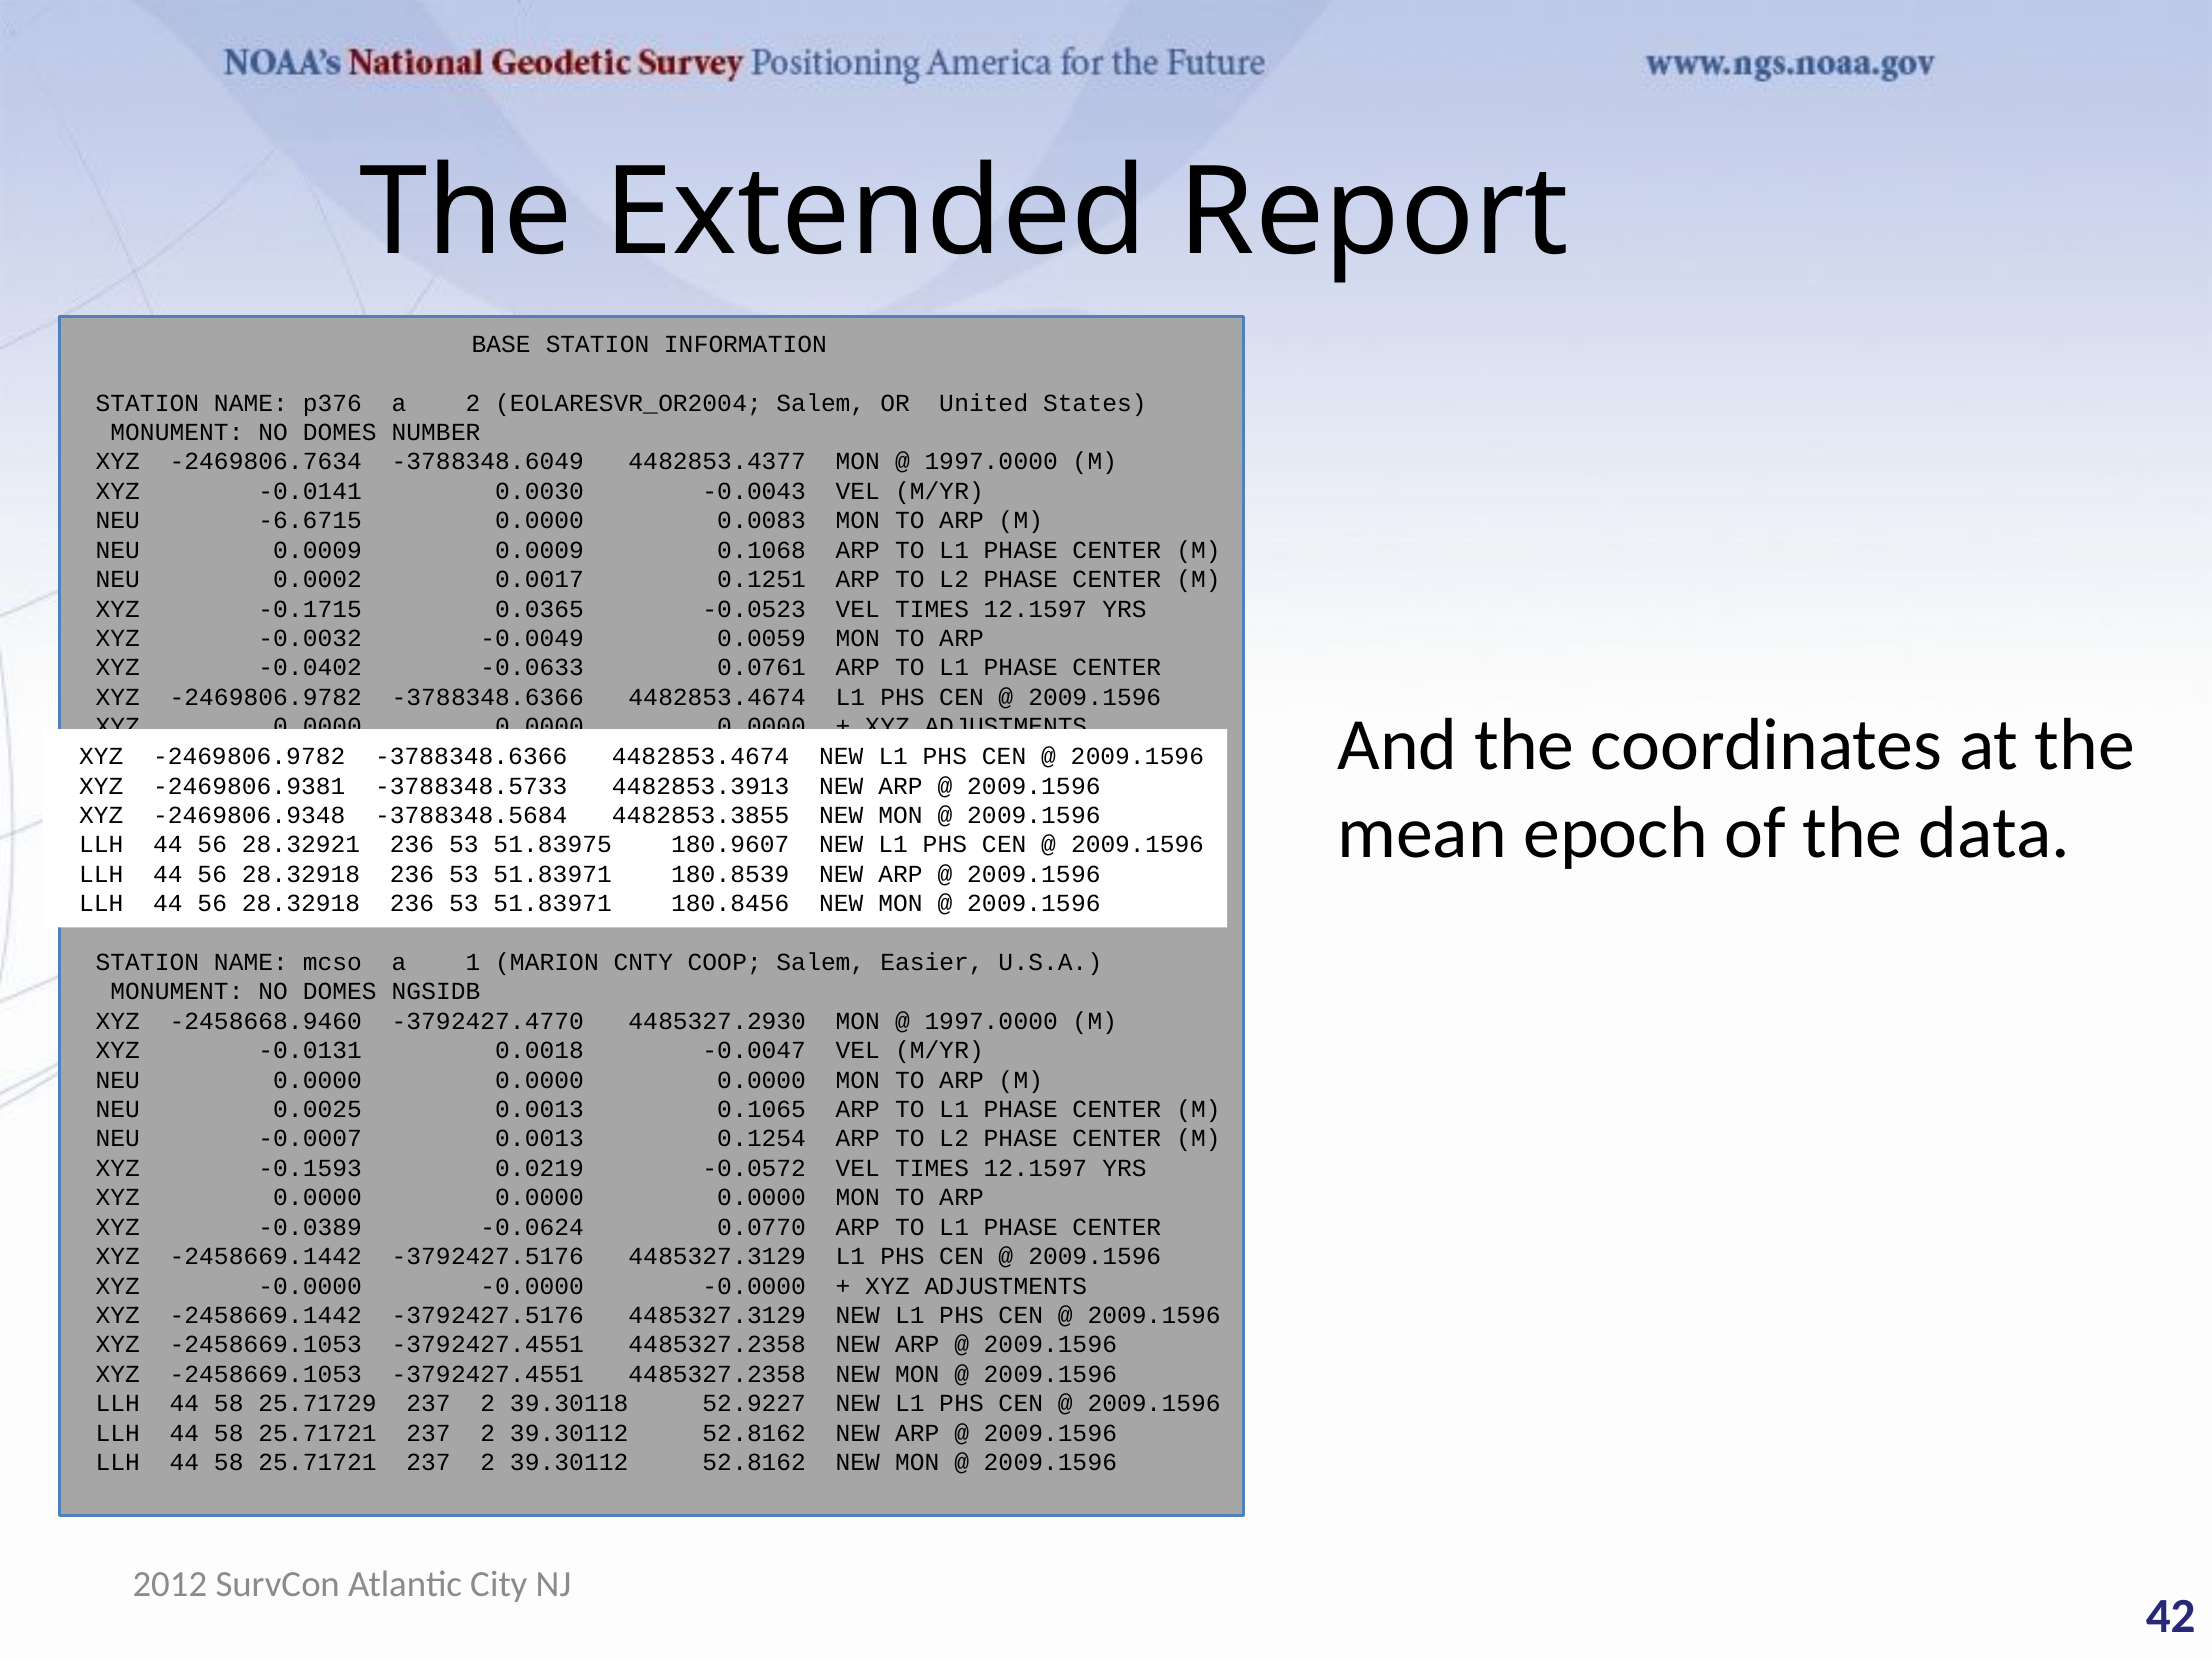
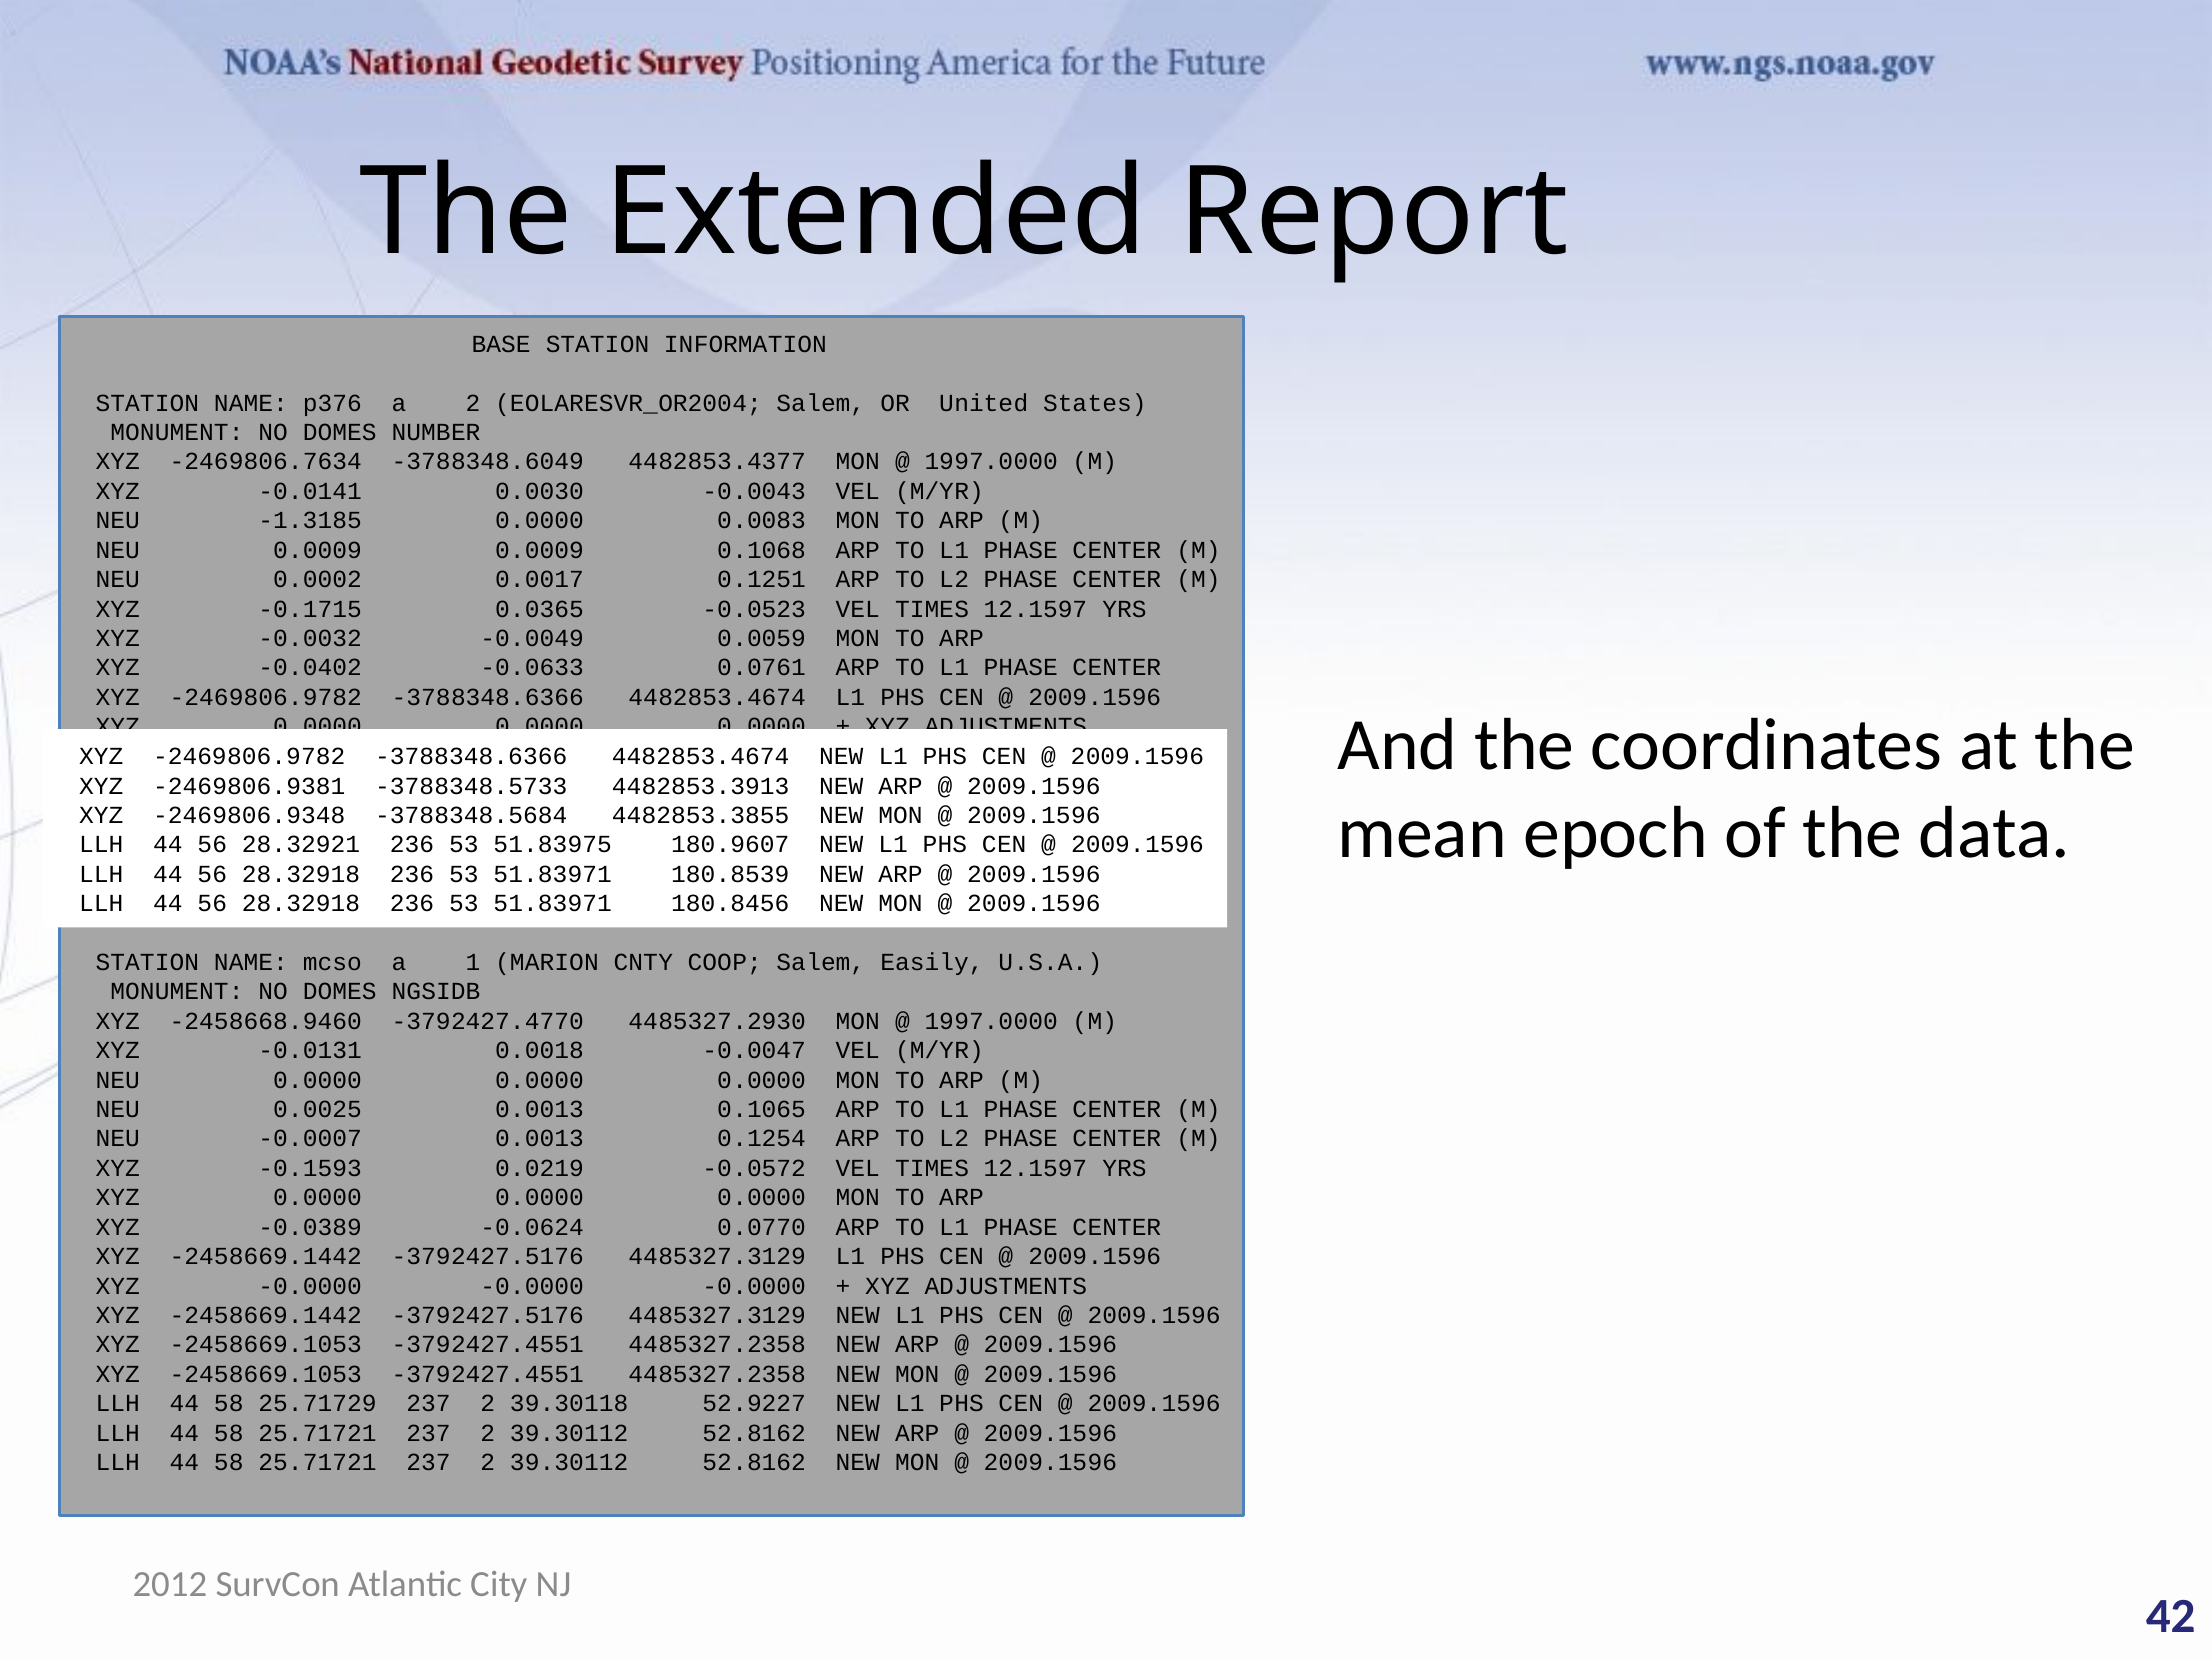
-6.6715: -6.6715 -> -1.3185
Easier: Easier -> Easily
